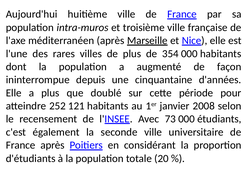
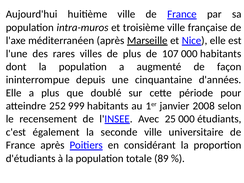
354: 354 -> 107
121: 121 -> 999
73: 73 -> 25
20: 20 -> 89
